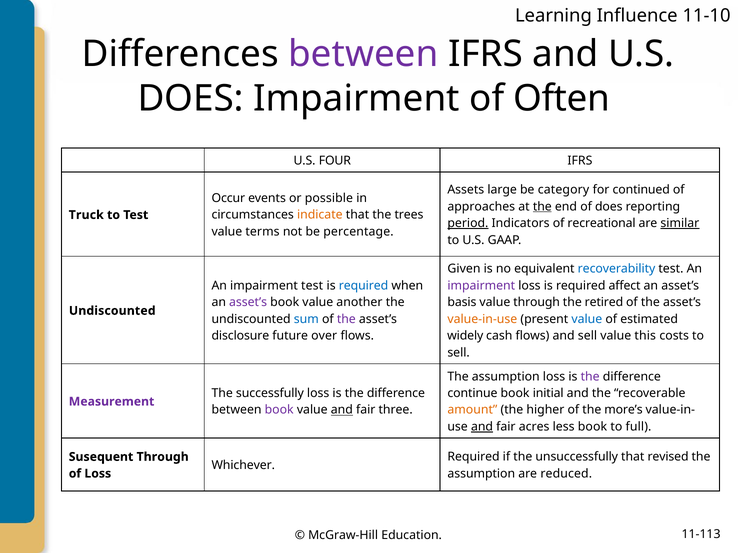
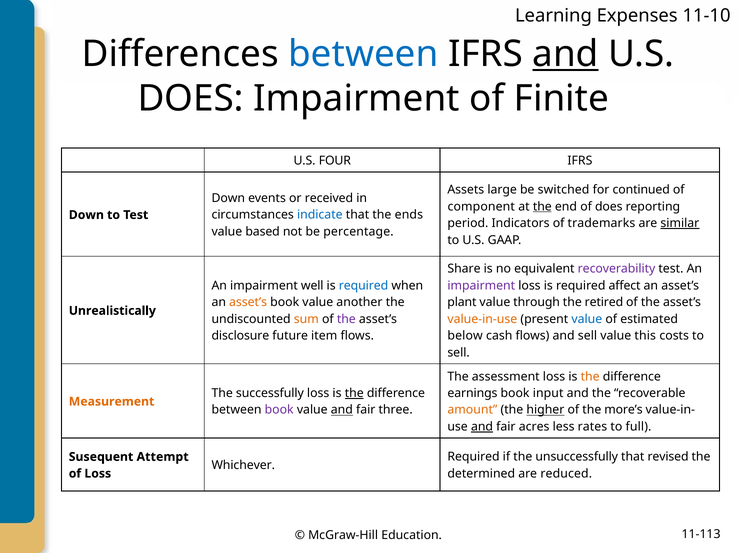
Influence: Influence -> Expenses
between at (363, 54) colour: purple -> blue
and at (565, 54) underline: none -> present
Often: Often -> Finite
category: category -> switched
Occur at (228, 198): Occur -> Down
possible: possible -> received
approaches: approaches -> component
indicate colour: orange -> blue
trees: trees -> ends
Truck at (86, 215): Truck -> Down
period underline: present -> none
recreational: recreational -> trademarks
terms: terms -> based
Given: Given -> Share
recoverability colour: blue -> purple
impairment test: test -> well
asset’s at (248, 303) colour: purple -> orange
basis: basis -> plant
Undiscounted at (112, 311): Undiscounted -> Unrealistically
sum colour: blue -> orange
over: over -> item
widely: widely -> below
assumption at (506, 377): assumption -> assessment
the at (590, 377) colour: purple -> orange
the at (354, 394) underline: none -> present
continue: continue -> earnings
initial: initial -> input
Measurement colour: purple -> orange
higher underline: none -> present
less book: book -> rates
Susequent Through: Through -> Attempt
assumption at (481, 474): assumption -> determined
